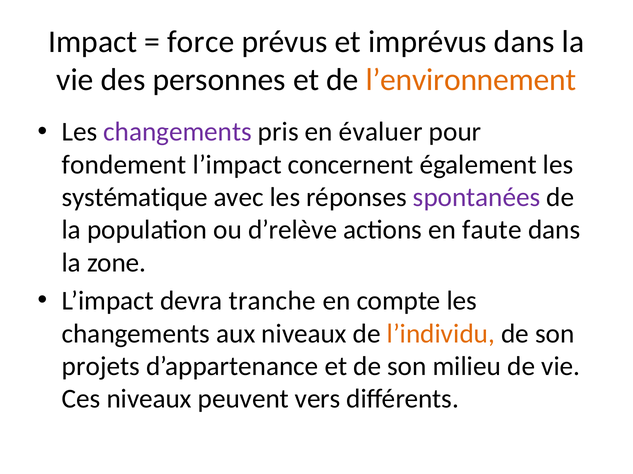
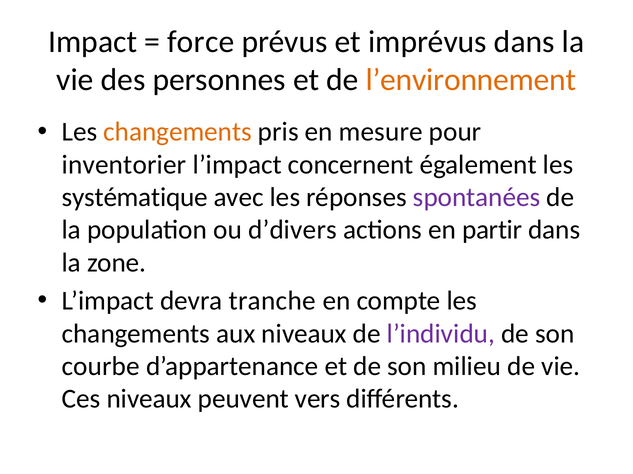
changements at (178, 132) colour: purple -> orange
évaluer: évaluer -> mesure
fondement: fondement -> inventorier
d’relève: d’relève -> d’divers
faute: faute -> partir
l’individu colour: orange -> purple
projets: projets -> courbe
